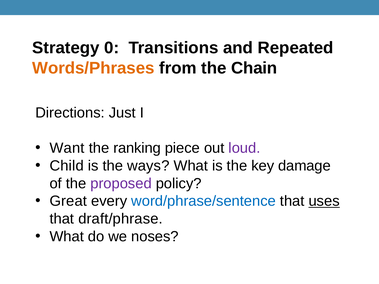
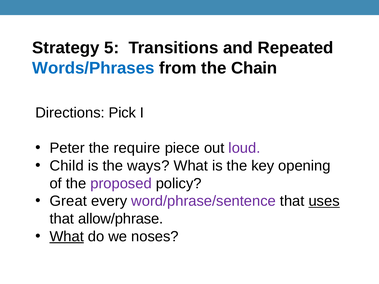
0: 0 -> 5
Words/Phrases colour: orange -> blue
Just: Just -> Pick
Want: Want -> Peter
ranking: ranking -> require
damage: damage -> opening
word/phrase/sentence colour: blue -> purple
draft/phrase: draft/phrase -> allow/phrase
What at (67, 237) underline: none -> present
